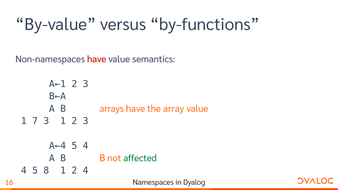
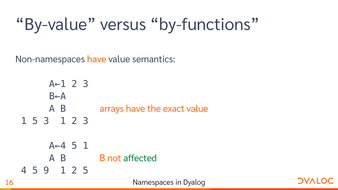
have at (97, 59) colour: red -> orange
array: array -> exact
1 7: 7 -> 5
5 4: 4 -> 1
8: 8 -> 9
2 4: 4 -> 5
